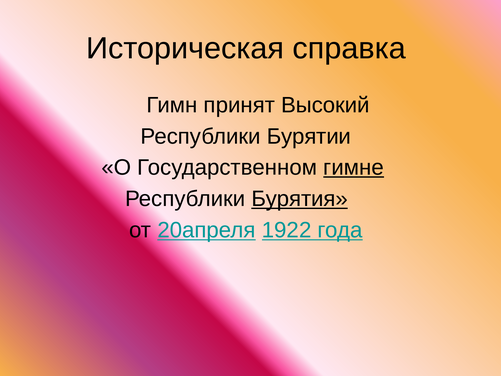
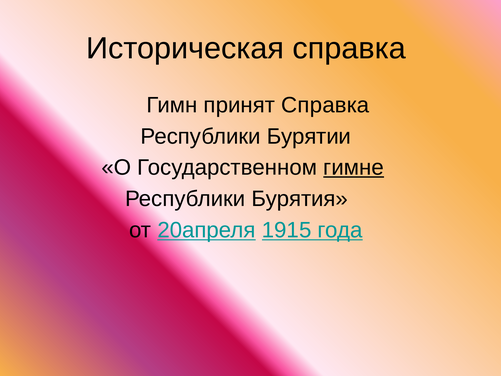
принят Высокий: Высокий -> Справка
Бурятия underline: present -> none
1922: 1922 -> 1915
